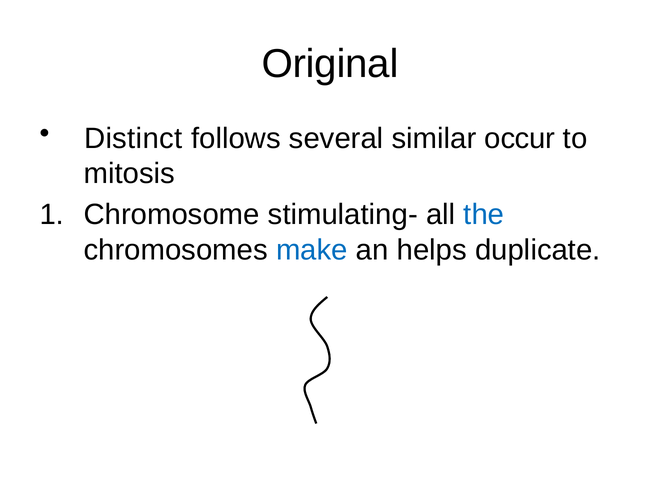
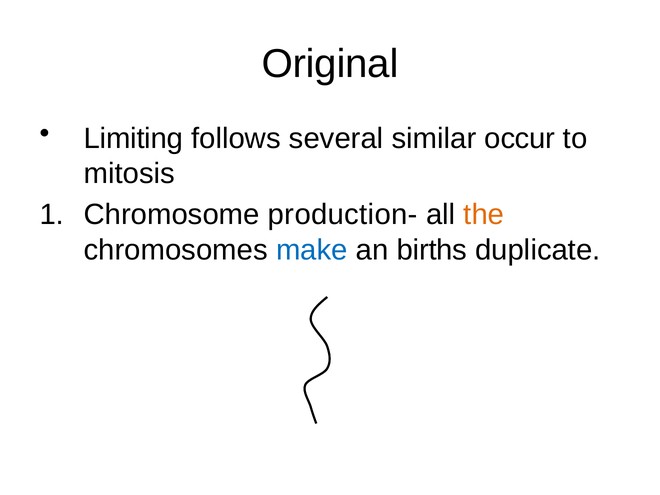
Distinct: Distinct -> Limiting
stimulating-: stimulating- -> production-
the colour: blue -> orange
helps: helps -> births
